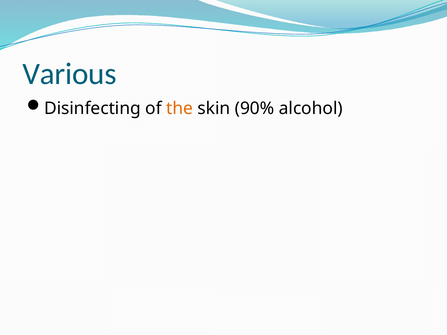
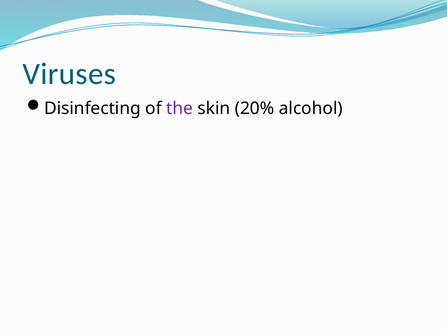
Various: Various -> Viruses
the colour: orange -> purple
90%: 90% -> 20%
